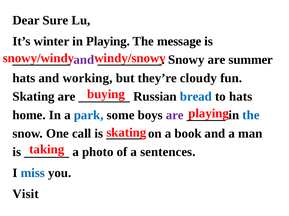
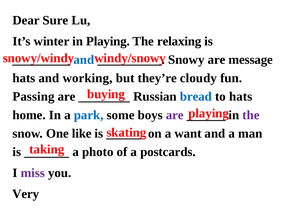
message: message -> relaxing
and at (84, 60) colour: purple -> blue
summer: summer -> message
Skating at (34, 97): Skating -> Passing
the at (251, 115) colour: blue -> purple
call: call -> like
book: book -> want
sentences: sentences -> postcards
miss colour: blue -> purple
Visit: Visit -> Very
